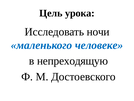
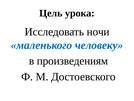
человеке: человеке -> человеку
непреходящую: непреходящую -> произведениям
